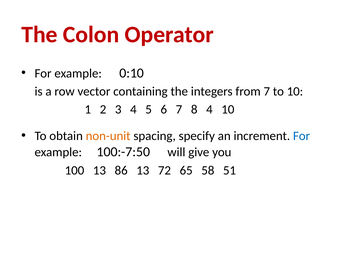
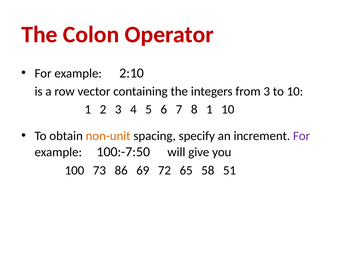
0:10: 0:10 -> 2:10
from 7: 7 -> 3
8 4: 4 -> 1
For at (302, 136) colour: blue -> purple
100 13: 13 -> 73
86 13: 13 -> 69
